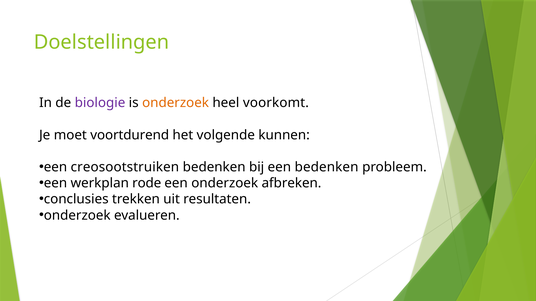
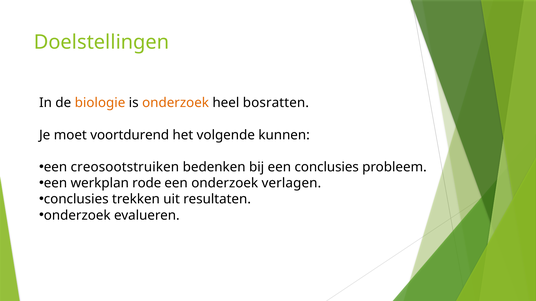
biologie colour: purple -> orange
voorkomt: voorkomt -> bosratten
een bedenken: bedenken -> conclusies
afbreken: afbreken -> verlagen
